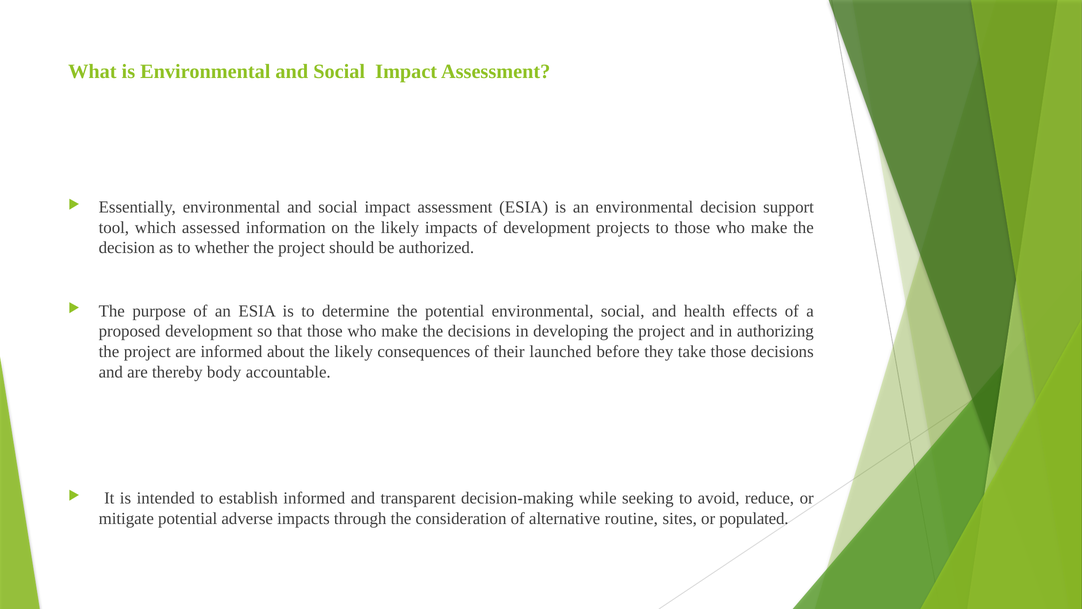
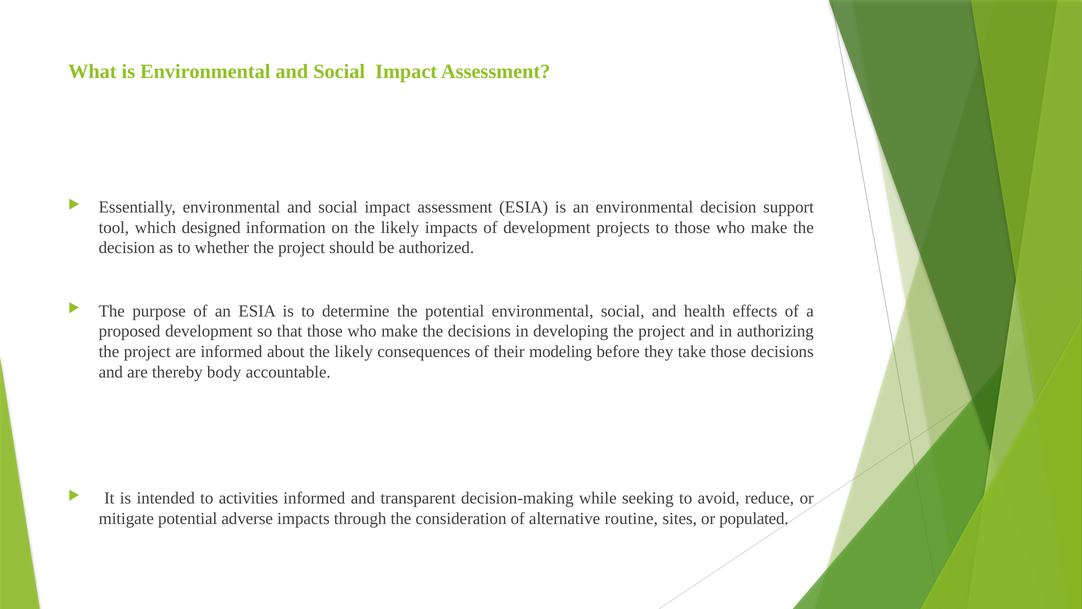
assessed: assessed -> designed
launched: launched -> modeling
establish: establish -> activities
